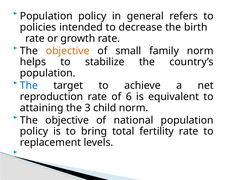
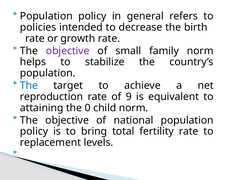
objective at (68, 51) colour: orange -> purple
6: 6 -> 9
3: 3 -> 0
